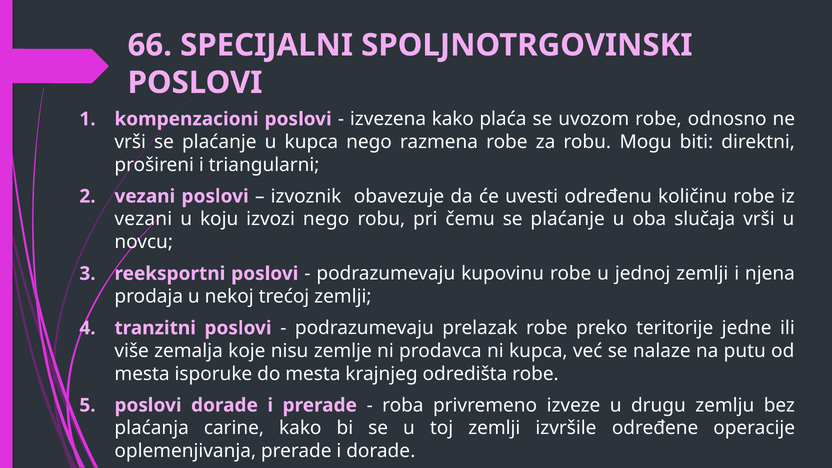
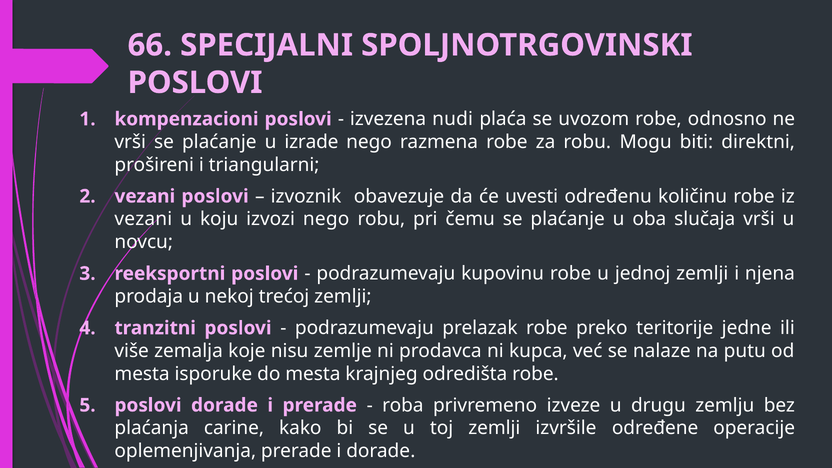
izvezena kako: kako -> nudi
u kupca: kupca -> izrade
